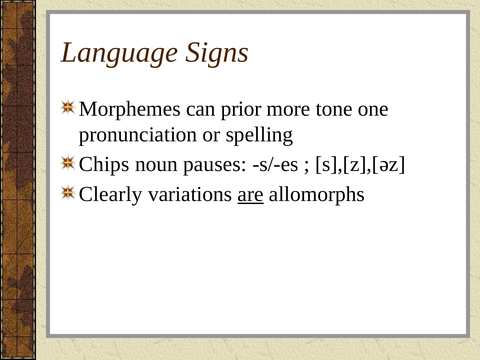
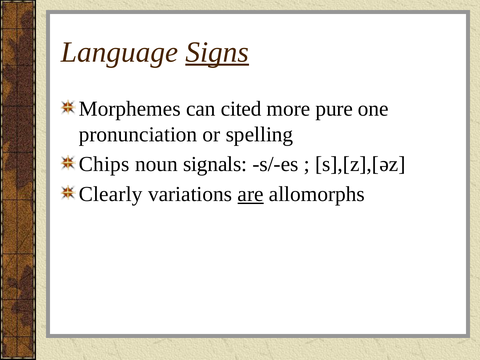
Signs underline: none -> present
prior: prior -> cited
tone: tone -> pure
pauses: pauses -> signals
